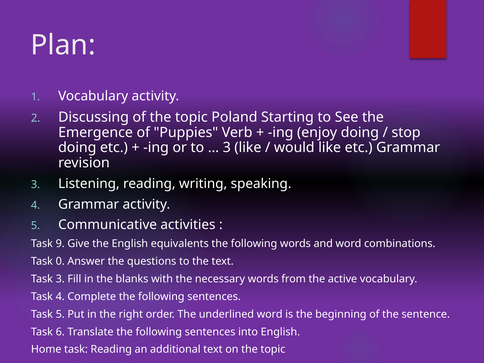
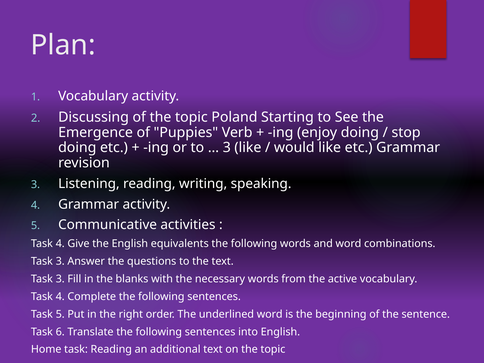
9 at (60, 244): 9 -> 4
0 at (60, 261): 0 -> 3
